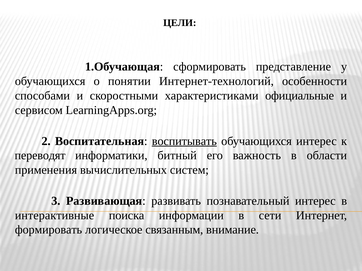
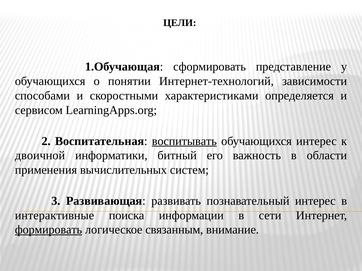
особенности: особенности -> зависимости
официальные: официальные -> определяется
переводят: переводят -> двоичной
формировать underline: none -> present
